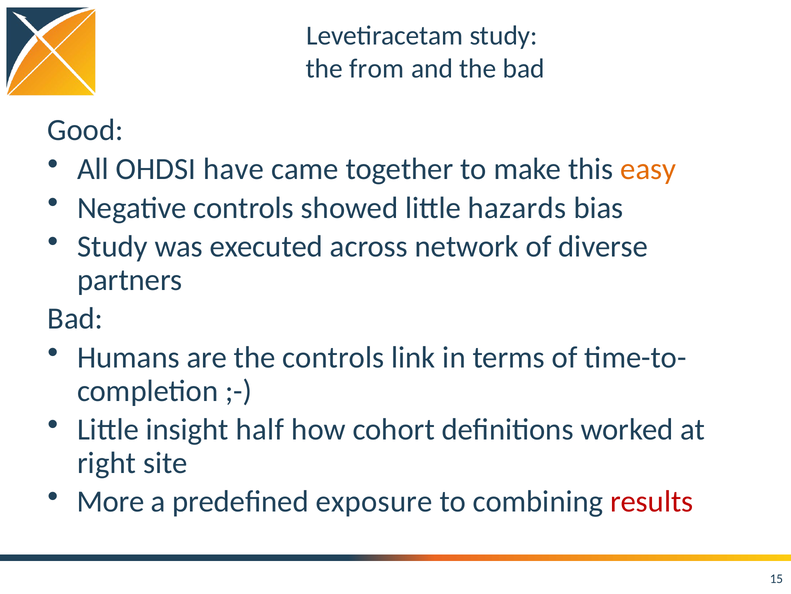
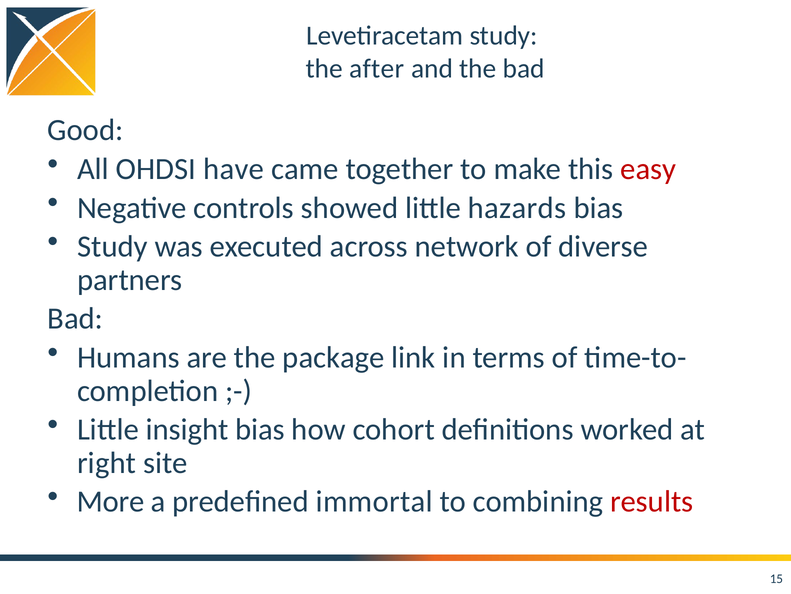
from: from -> after
easy colour: orange -> red
the controls: controls -> package
insight half: half -> bias
exposure: exposure -> immortal
